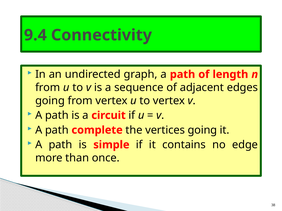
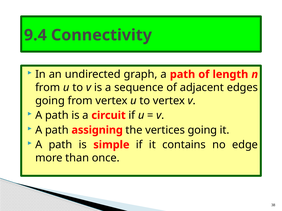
complete: complete -> assigning
